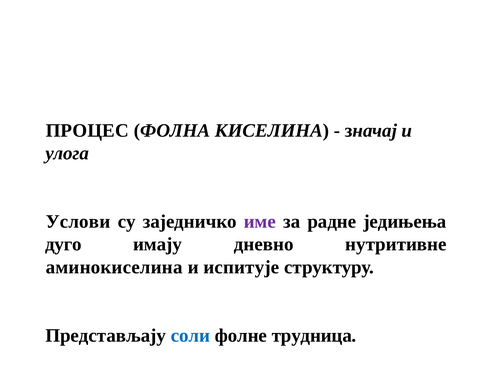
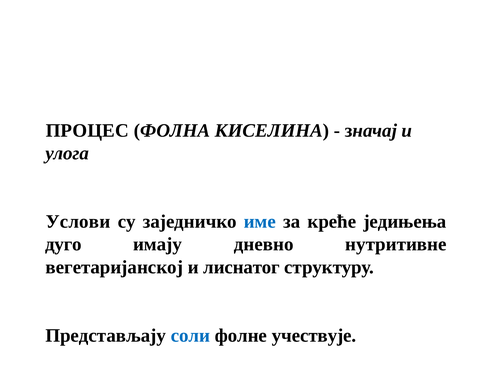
име colour: purple -> blue
радне: радне -> креће
аминокиселина: аминокиселина -> вегетаријанској
испитује: испитује -> лиснатог
трудница: трудница -> учествује
